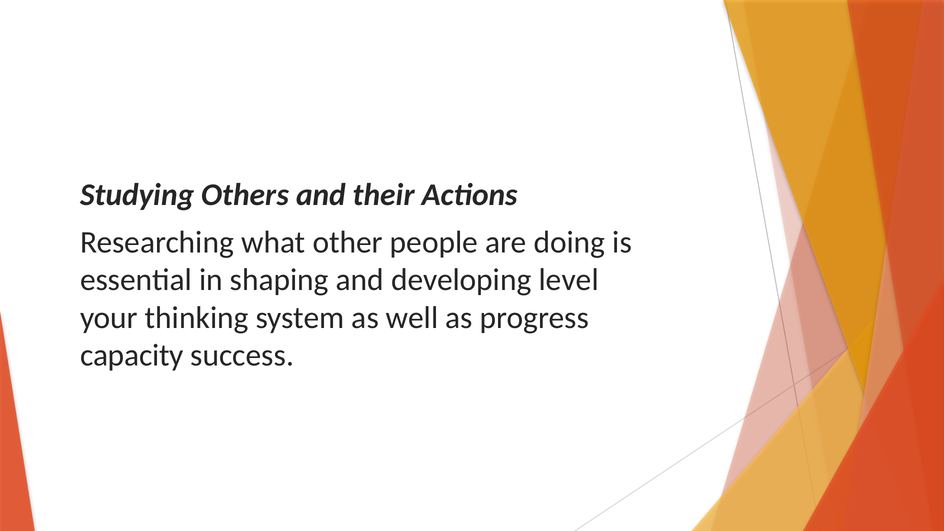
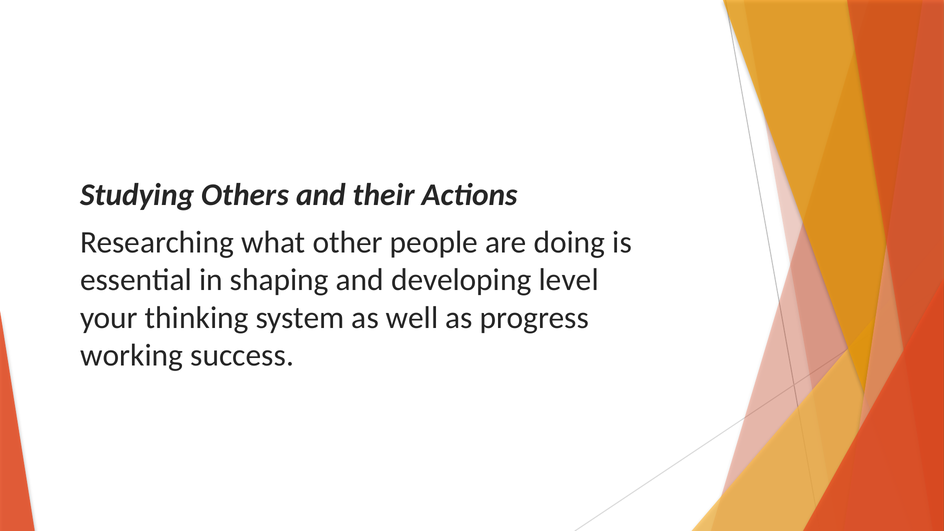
capacity: capacity -> working
